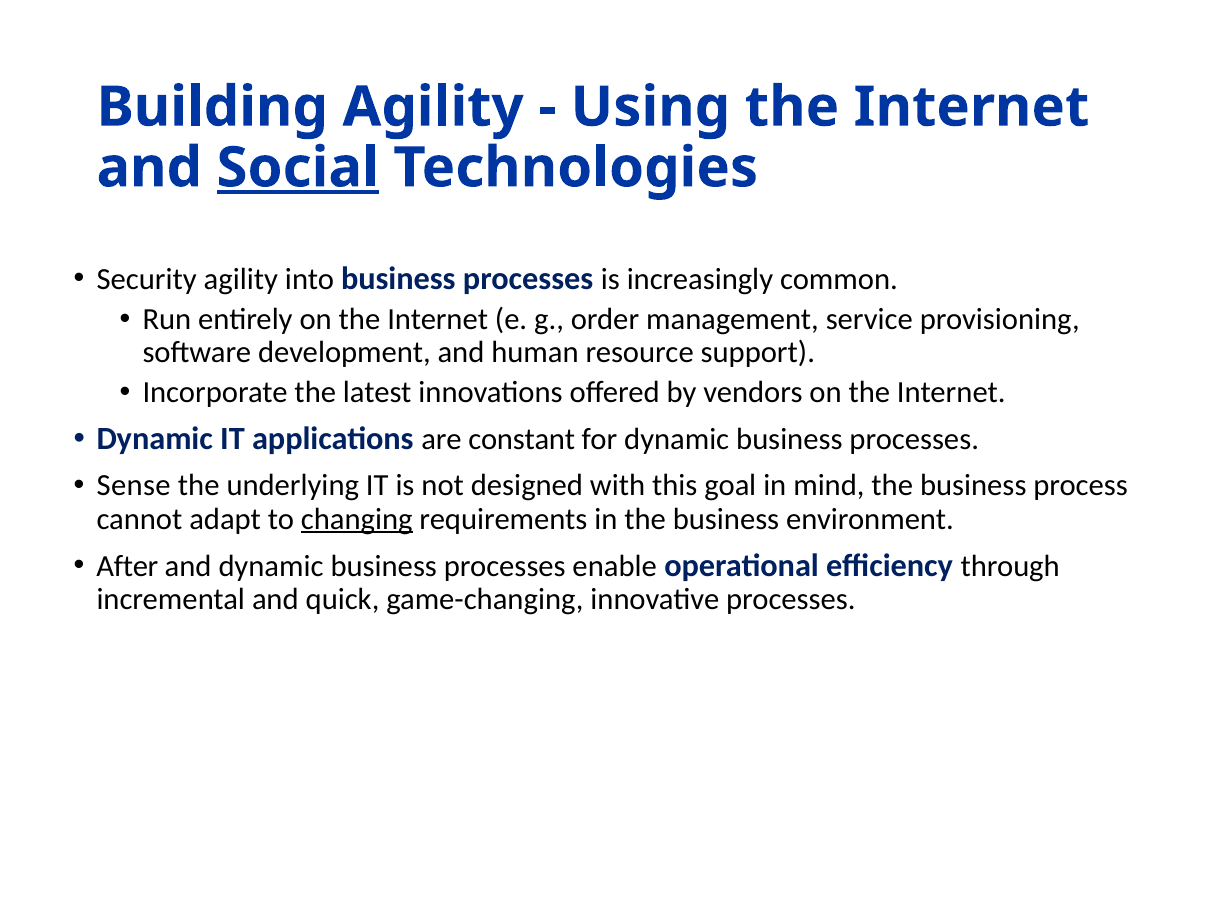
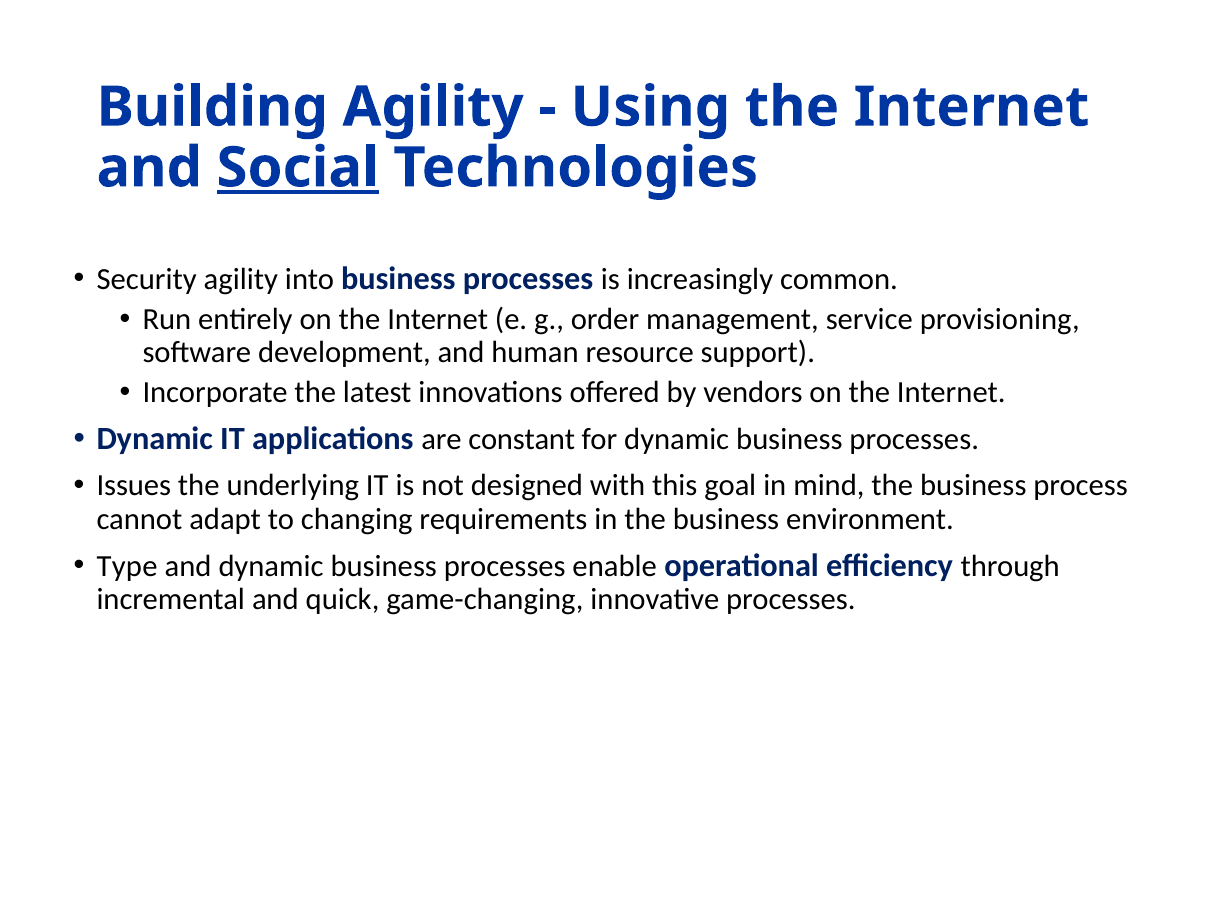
Sense: Sense -> Issues
changing underline: present -> none
After: After -> Type
